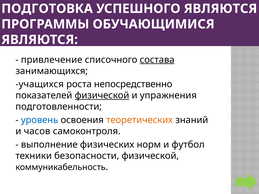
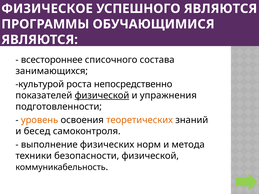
ПОДГОТОВКА: ПОДГОТОВКА -> ФИЗИЧЕСКОЕ
привлечение: привлечение -> всестороннее
состава underline: present -> none
учащихся: учащихся -> культурой
уровень colour: blue -> orange
часов: часов -> бесед
футбол: футбол -> метода
